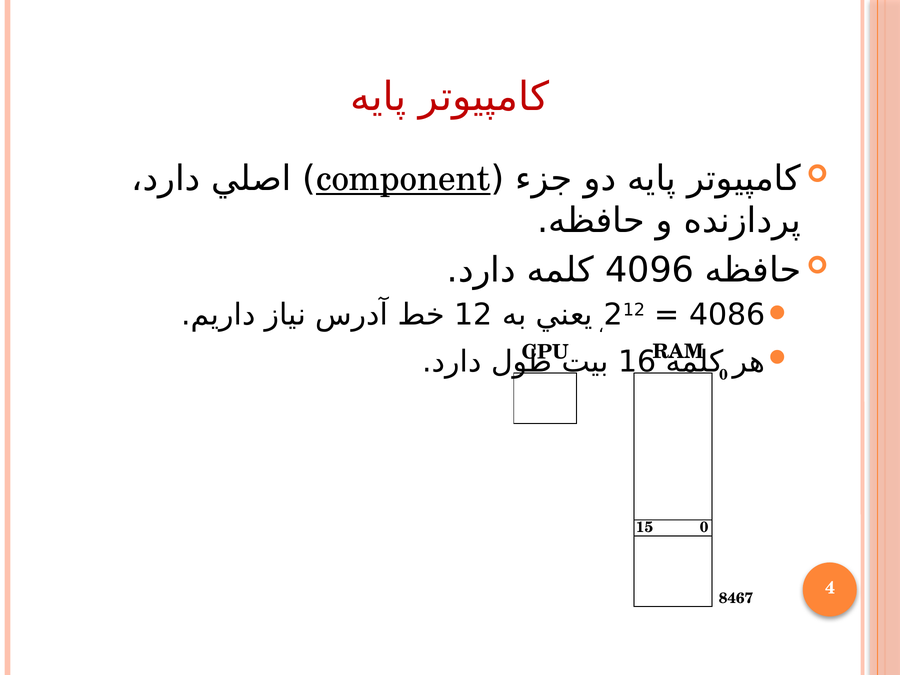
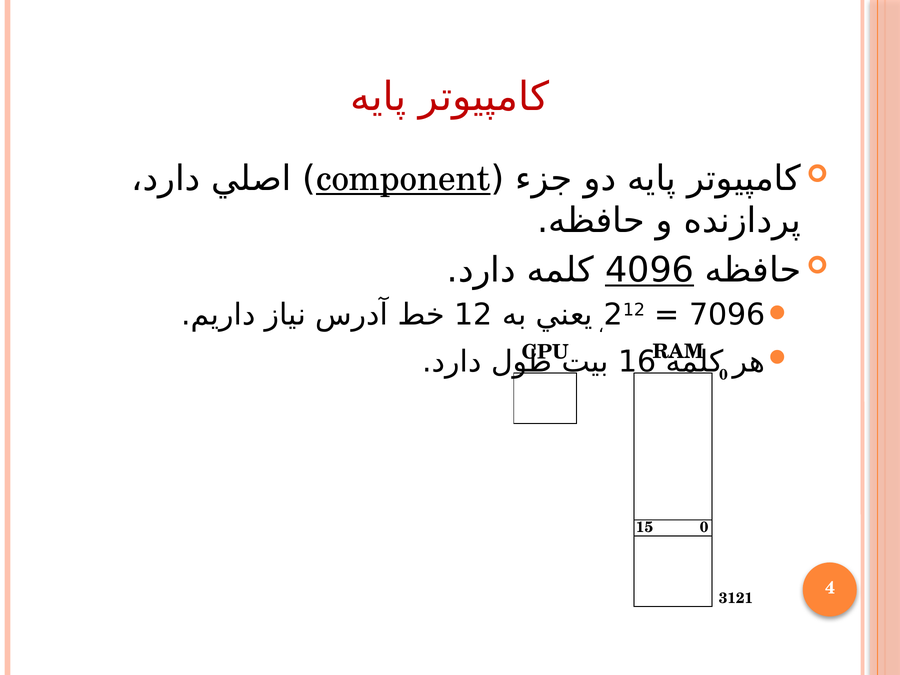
4096 underline: none -> present
4086: 4086 -> 7096
8467: 8467 -> 3121
